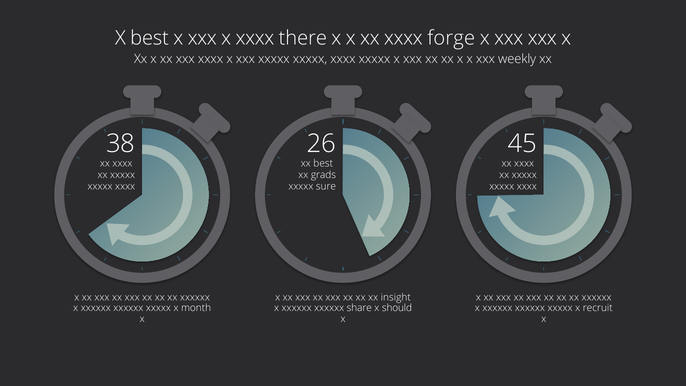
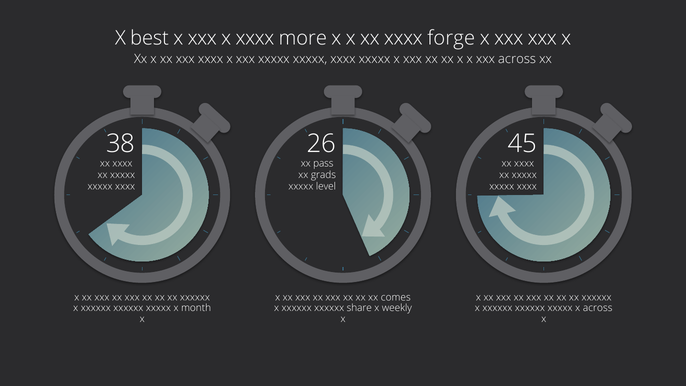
there: there -> more
xxx weekly: weekly -> across
xx best: best -> pass
sure: sure -> level
insight: insight -> comes
should: should -> weekly
x recruit: recruit -> across
